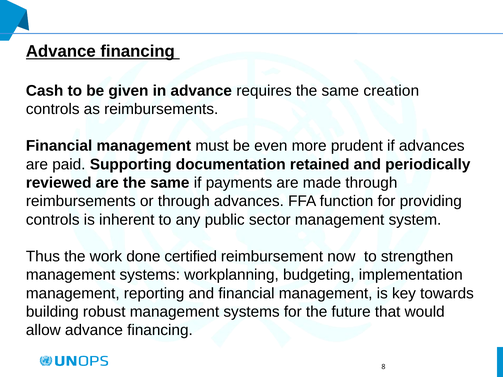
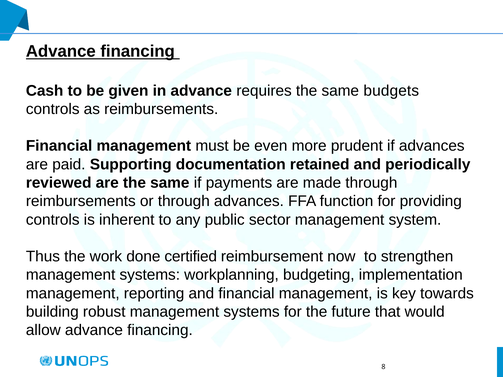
creation: creation -> budgets
